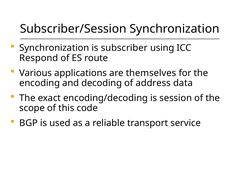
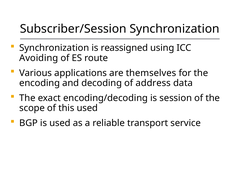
subscriber: subscriber -> reassigned
Respond: Respond -> Avoiding
this code: code -> used
